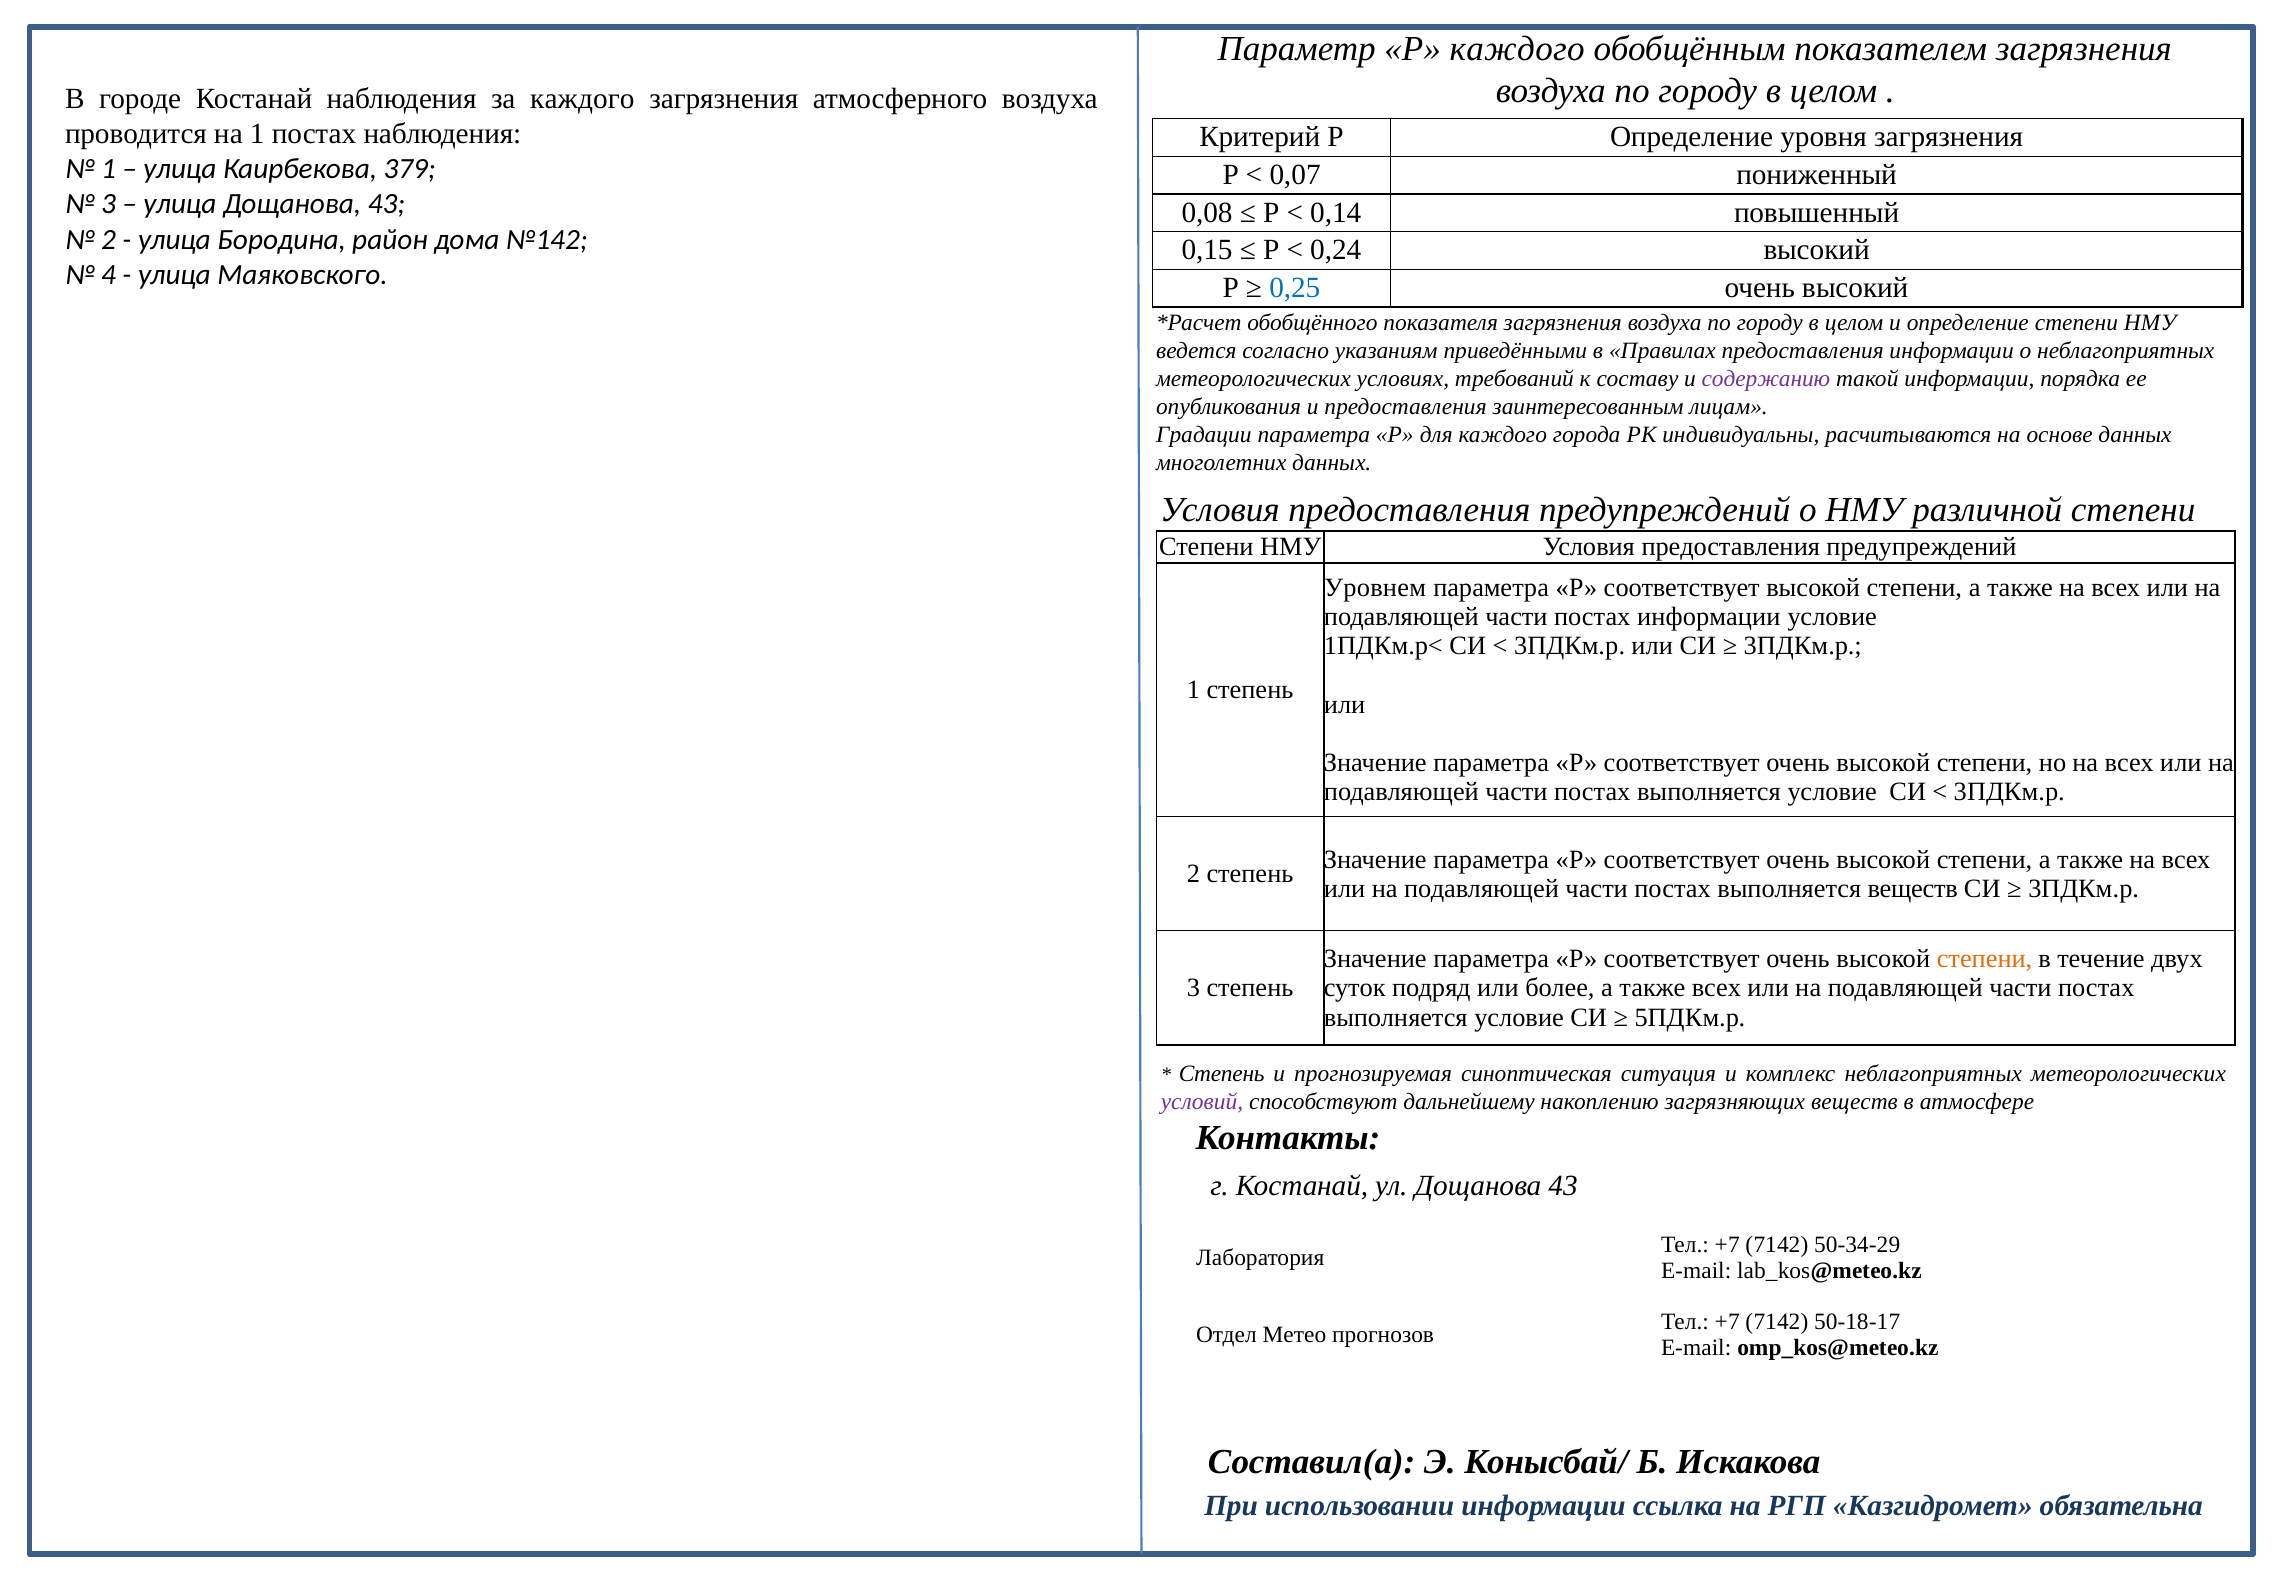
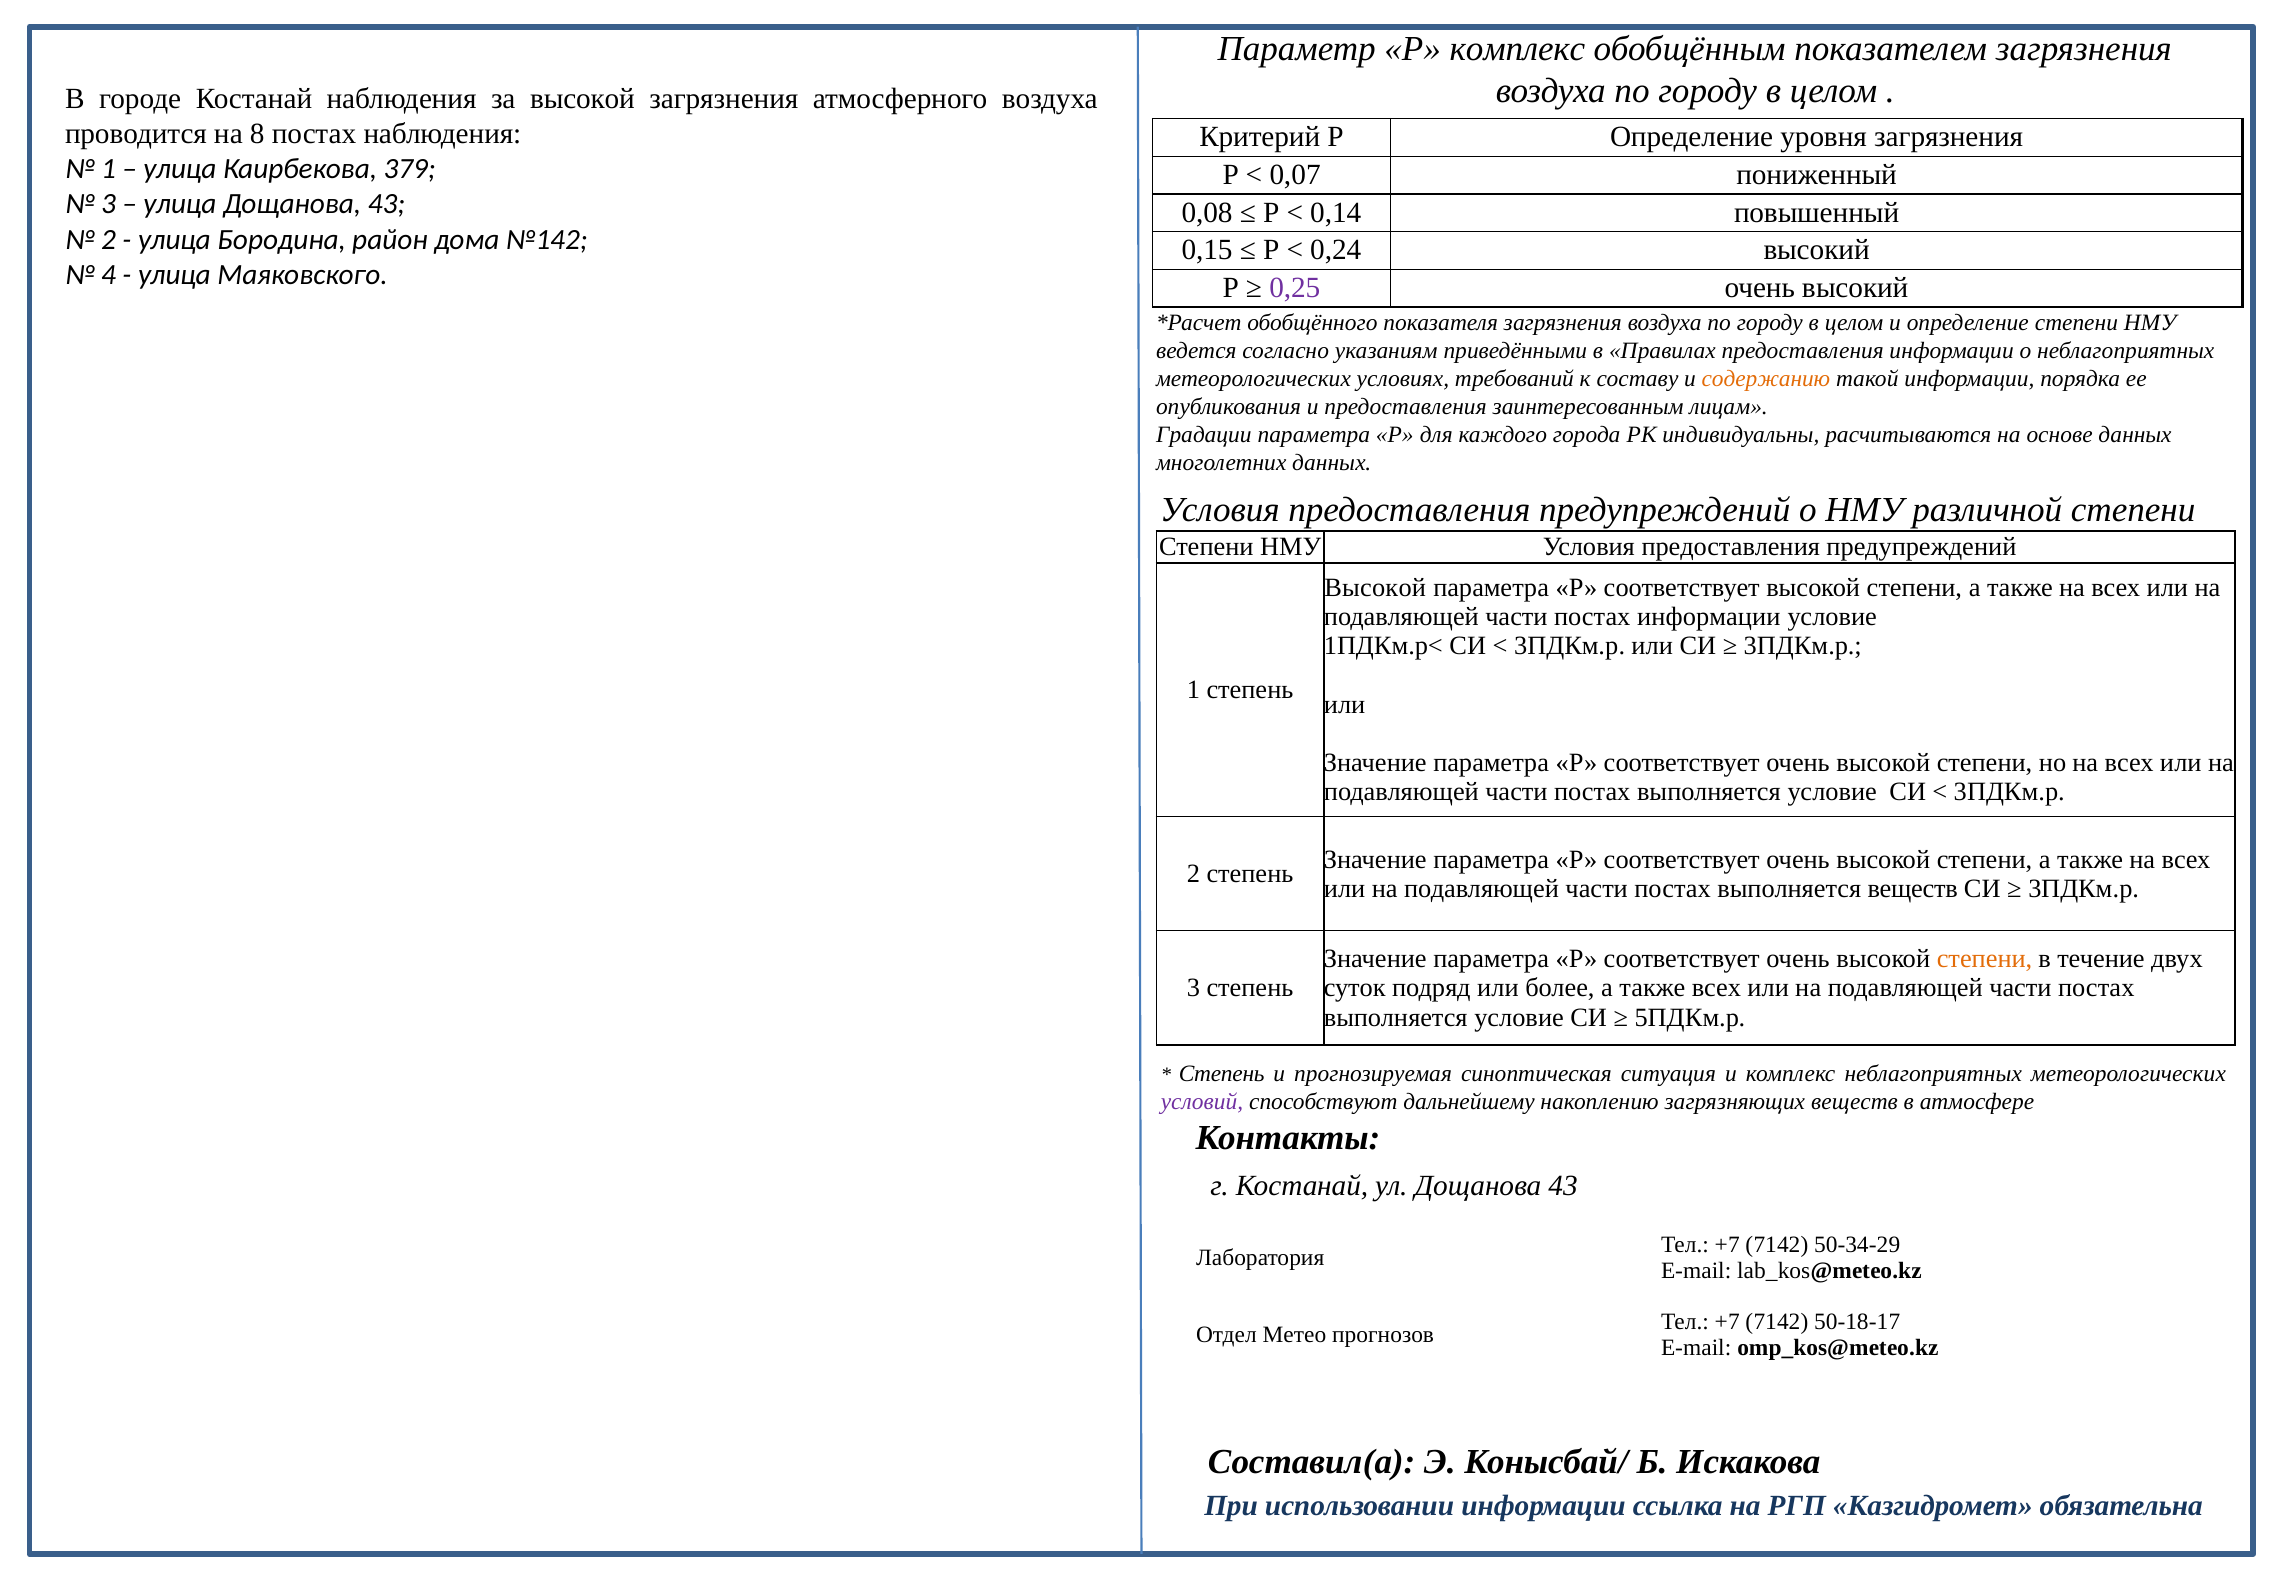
Р каждого: каждого -> комплекс
за каждого: каждого -> высокой
на 1: 1 -> 8
0,25 colour: blue -> purple
содержанию colour: purple -> orange
Уровнем at (1375, 588): Уровнем -> Высокой
